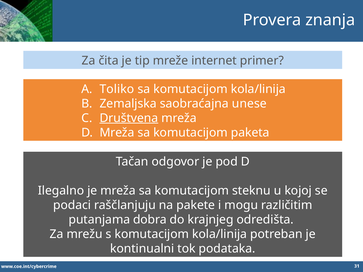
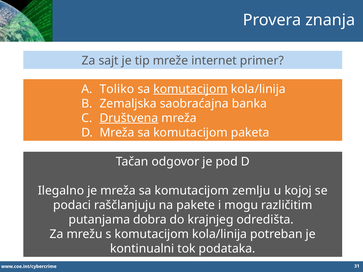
čita: čita -> sajt
komutacijom at (191, 89) underline: none -> present
unese: unese -> banka
steknu: steknu -> zemlju
